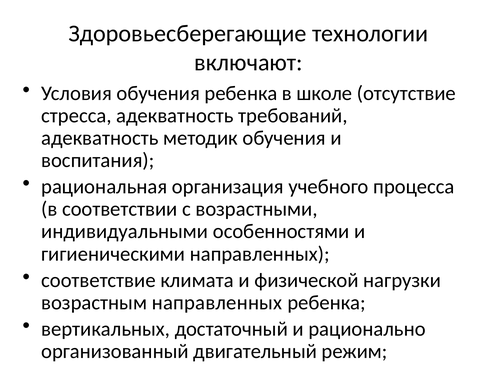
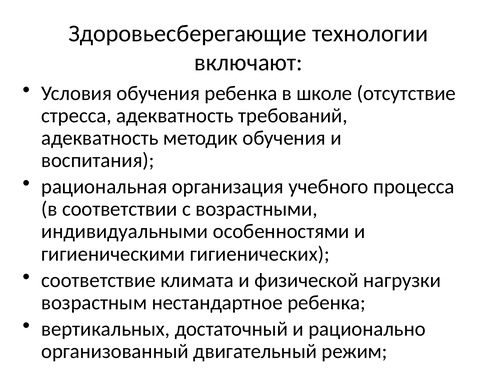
гигиеническими направленных: направленных -> гигиенических
возрастным направленных: направленных -> нестандартное
